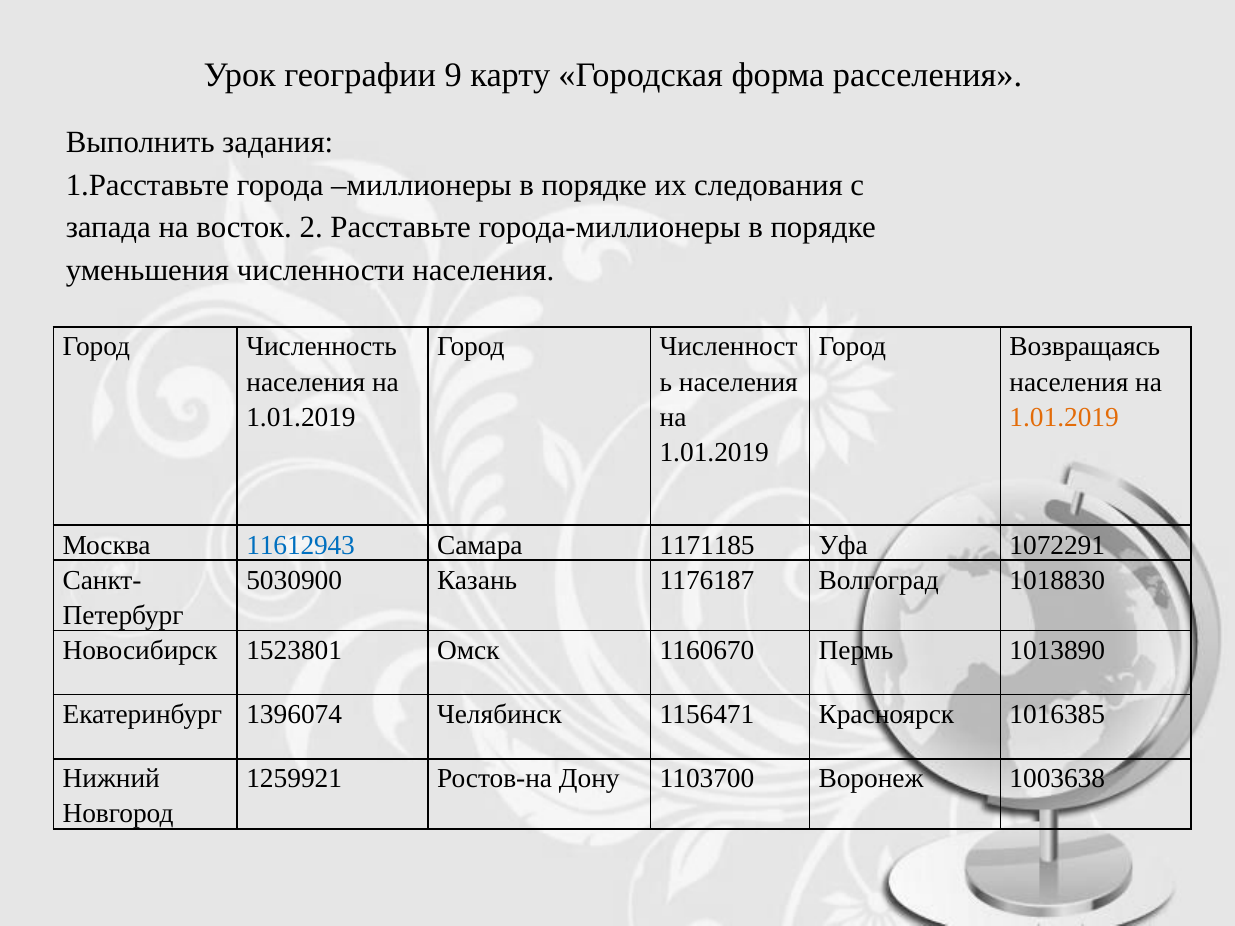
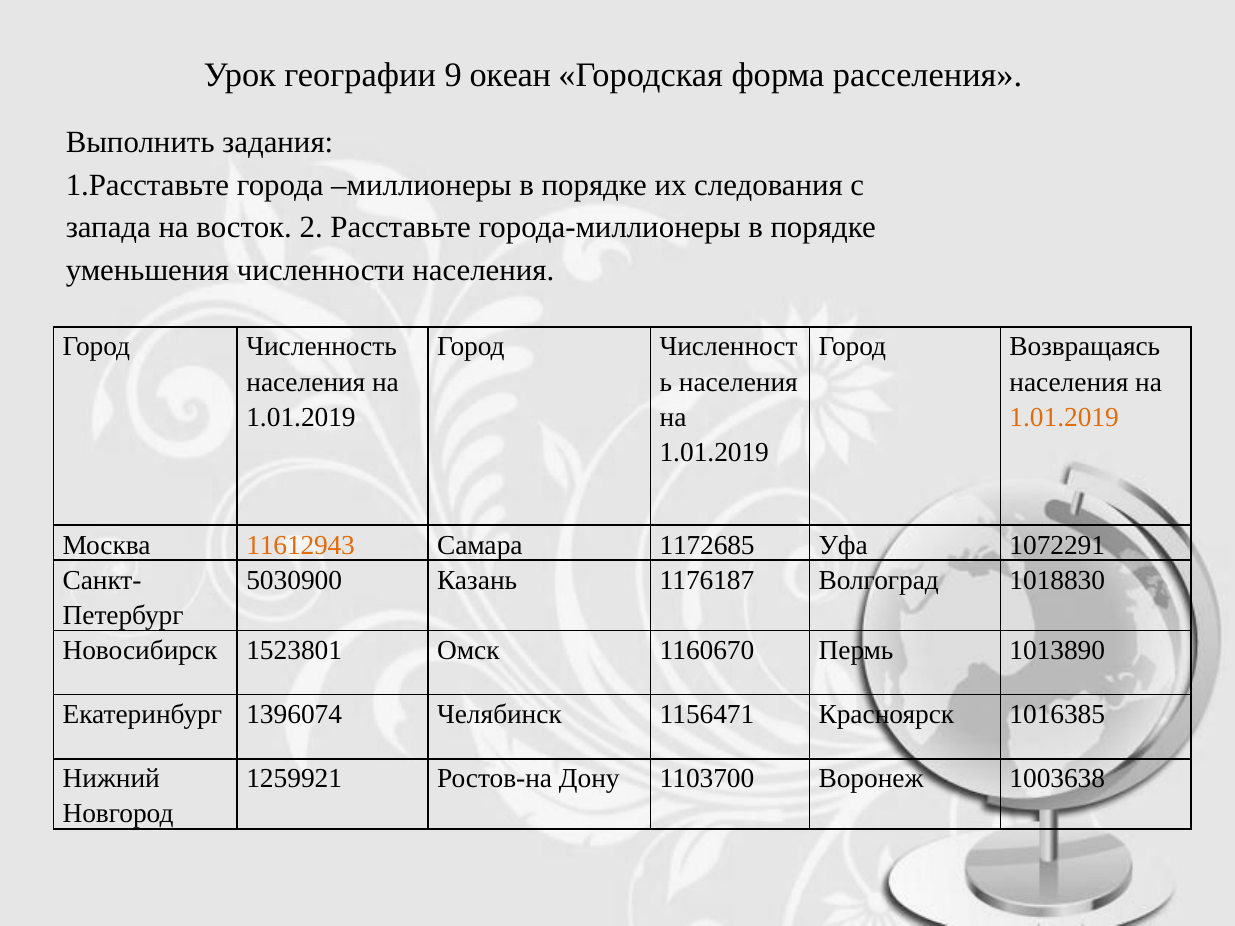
карту: карту -> океан
11612943 colour: blue -> orange
1171185: 1171185 -> 1172685
